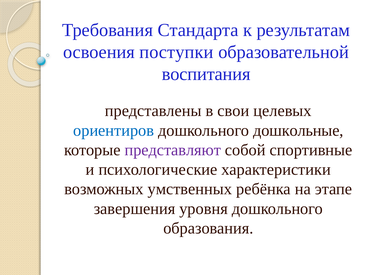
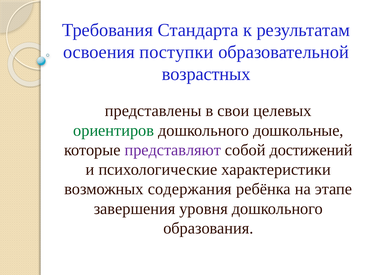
воспитания: воспитания -> возрастных
ориентиров colour: blue -> green
спортивные: спортивные -> достижений
умственных: умственных -> содержания
